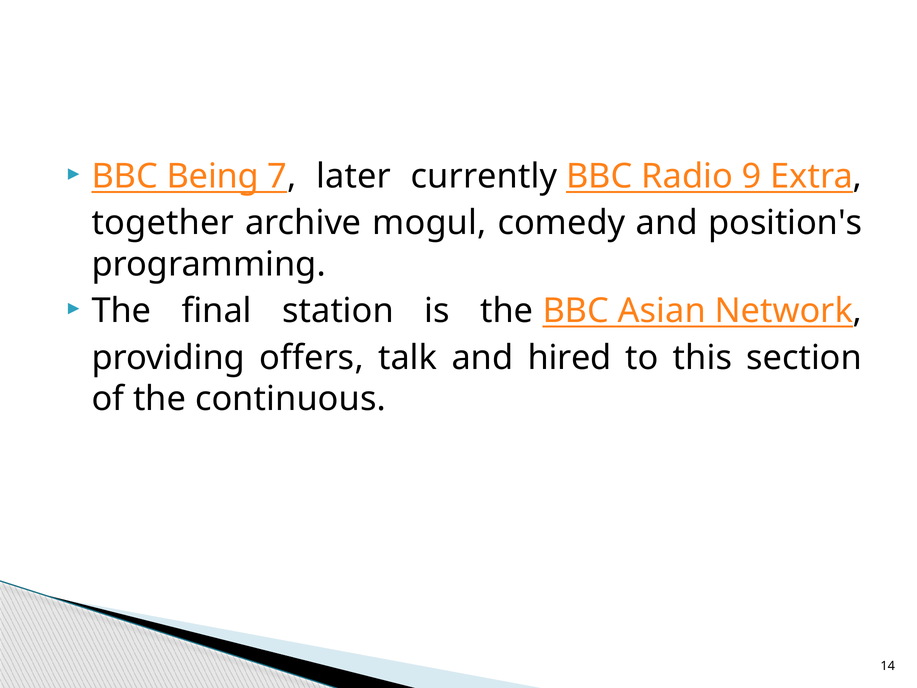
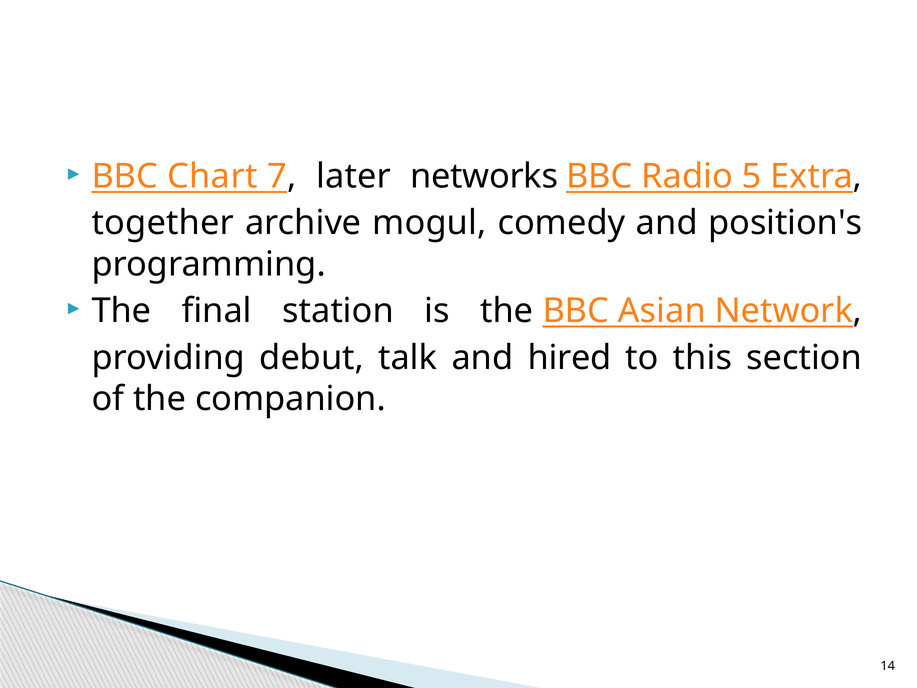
Being: Being -> Chart
currently: currently -> networks
9: 9 -> 5
offers: offers -> debut
continuous: continuous -> companion
